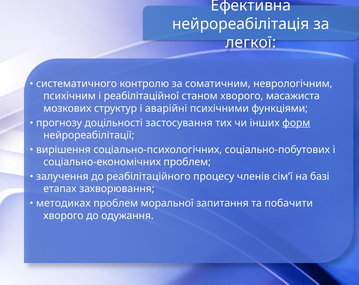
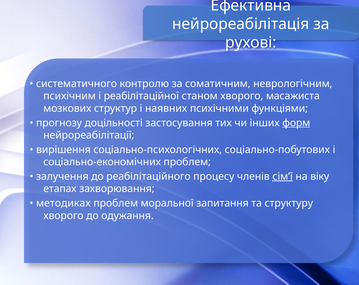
легкої: легкої -> рухові
аварійні: аварійні -> наявних
сiм’ї underline: none -> present
базі: базі -> віку
побачити: побачити -> структуру
